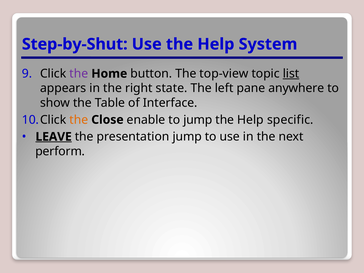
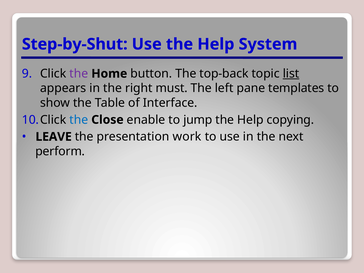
top-view: top-view -> top-back
state: state -> must
anywhere: anywhere -> templates
the at (79, 120) colour: orange -> blue
specific: specific -> copying
LEAVE underline: present -> none
presentation jump: jump -> work
